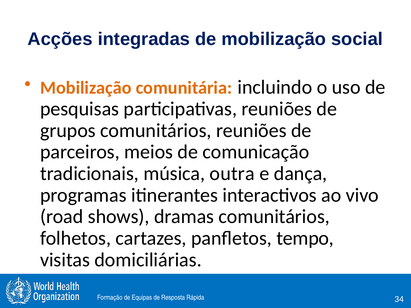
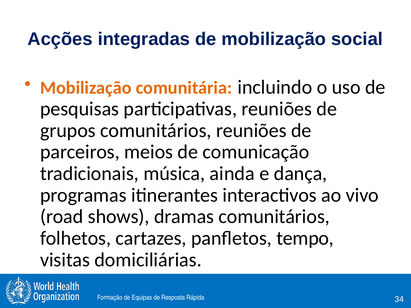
outra: outra -> ainda
